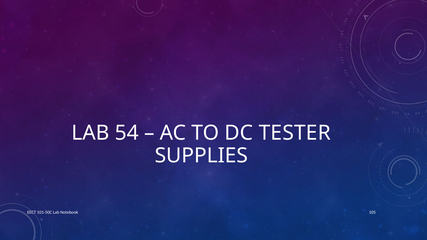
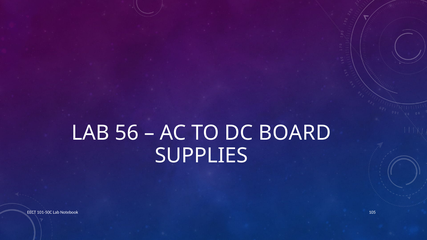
54: 54 -> 56
TESTER: TESTER -> BOARD
